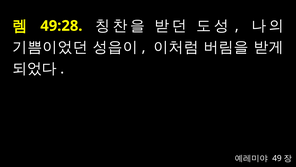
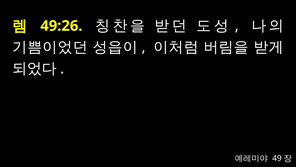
49:28: 49:28 -> 49:26
